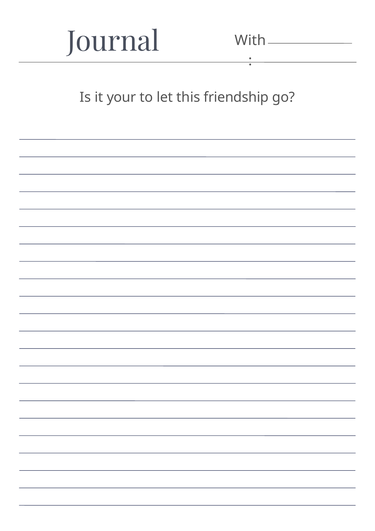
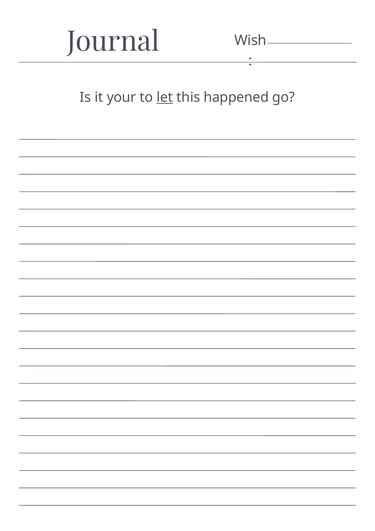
With: With -> Wish
let underline: none -> present
friendship: friendship -> happened
